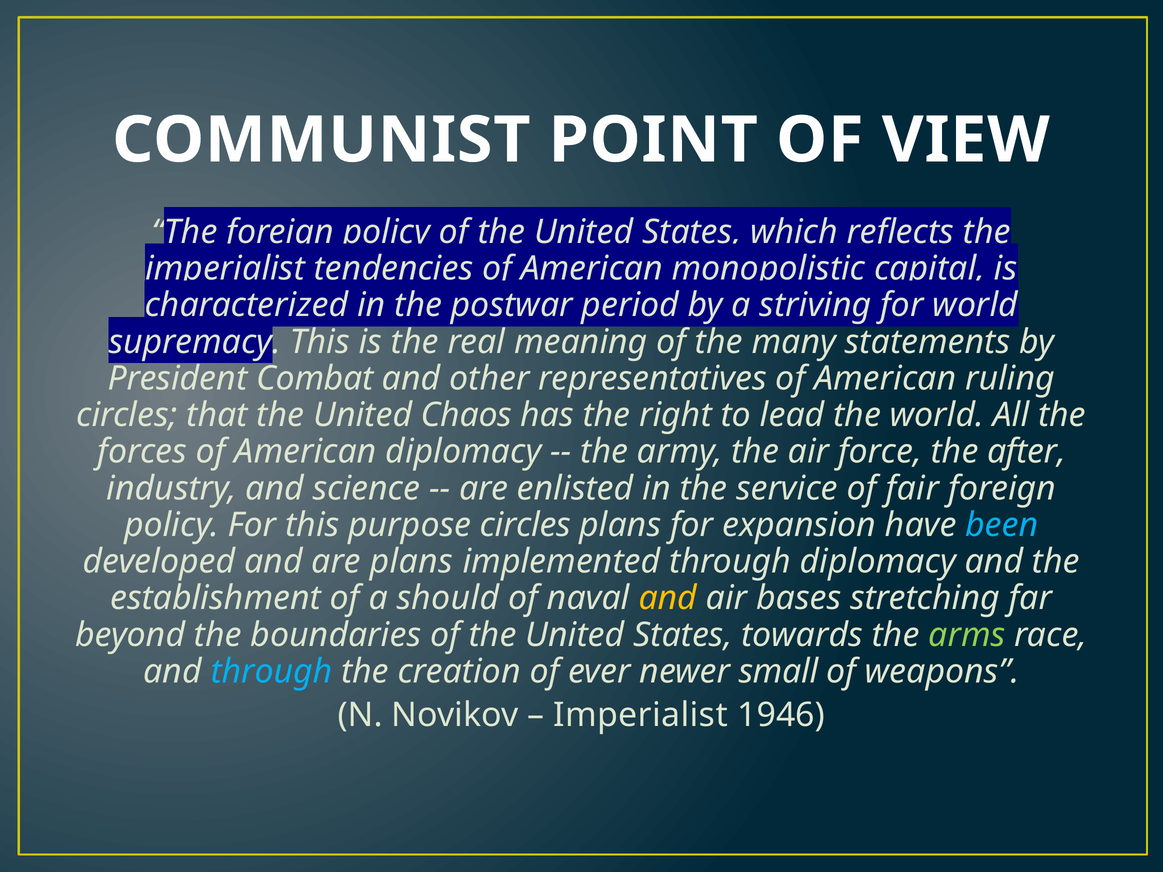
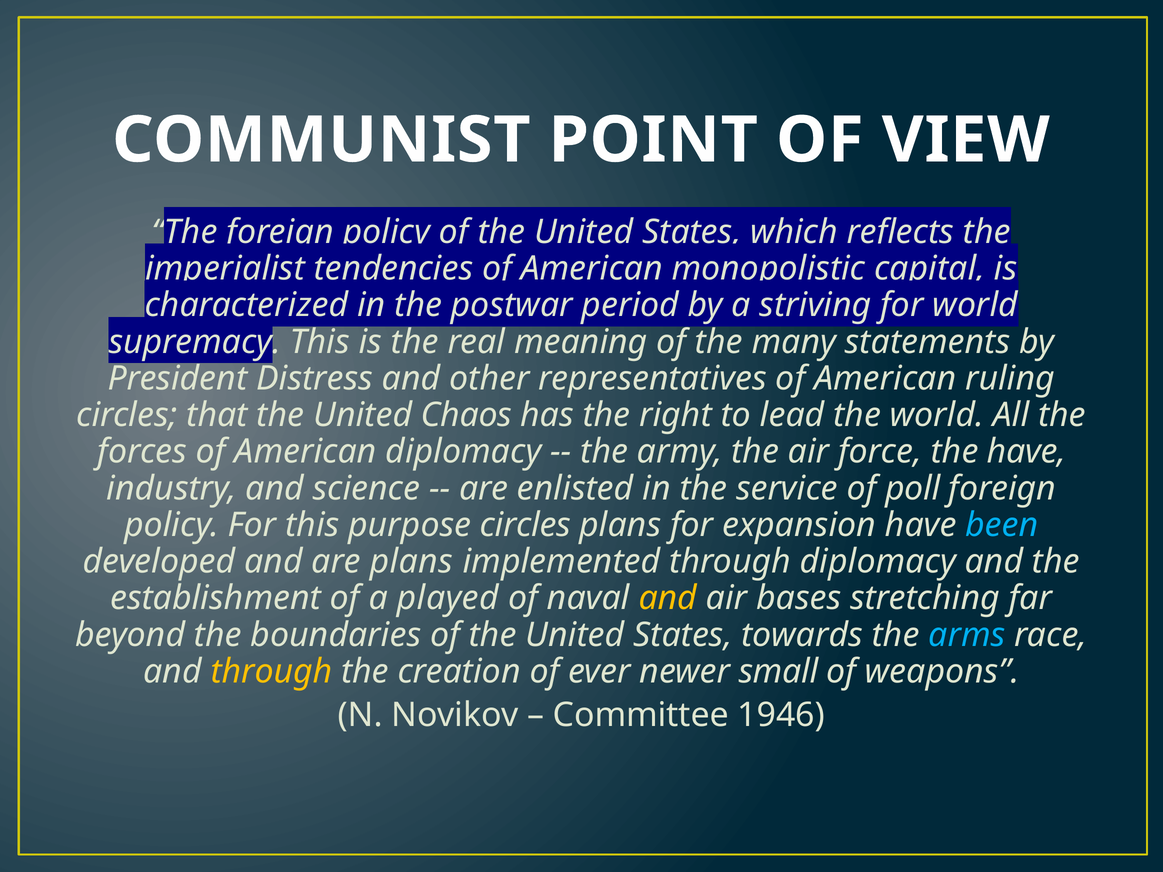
Combat: Combat -> Distress
the after: after -> have
fair: fair -> poll
should: should -> played
arms colour: light green -> light blue
through at (271, 672) colour: light blue -> yellow
Imperialist at (641, 715): Imperialist -> Committee
